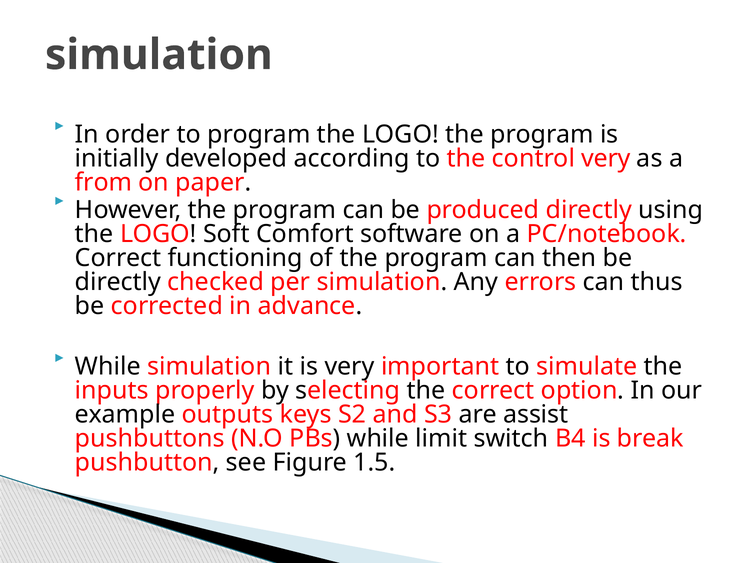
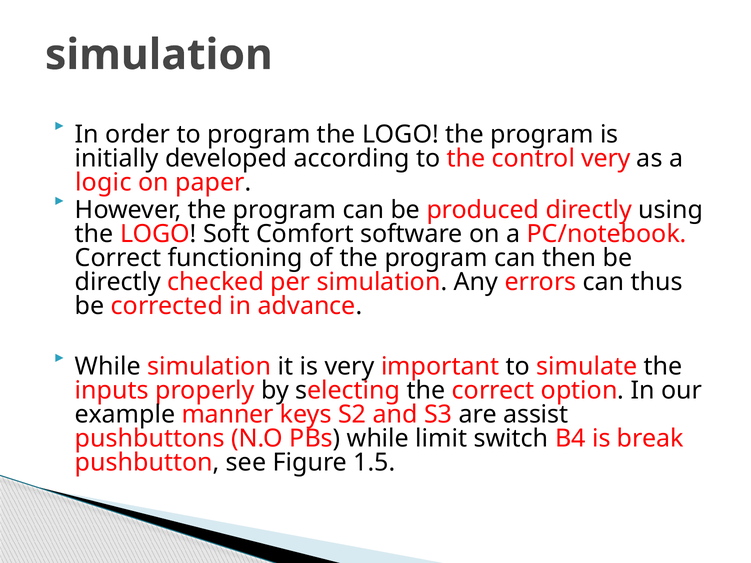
from: from -> logic
outputs: outputs -> manner
